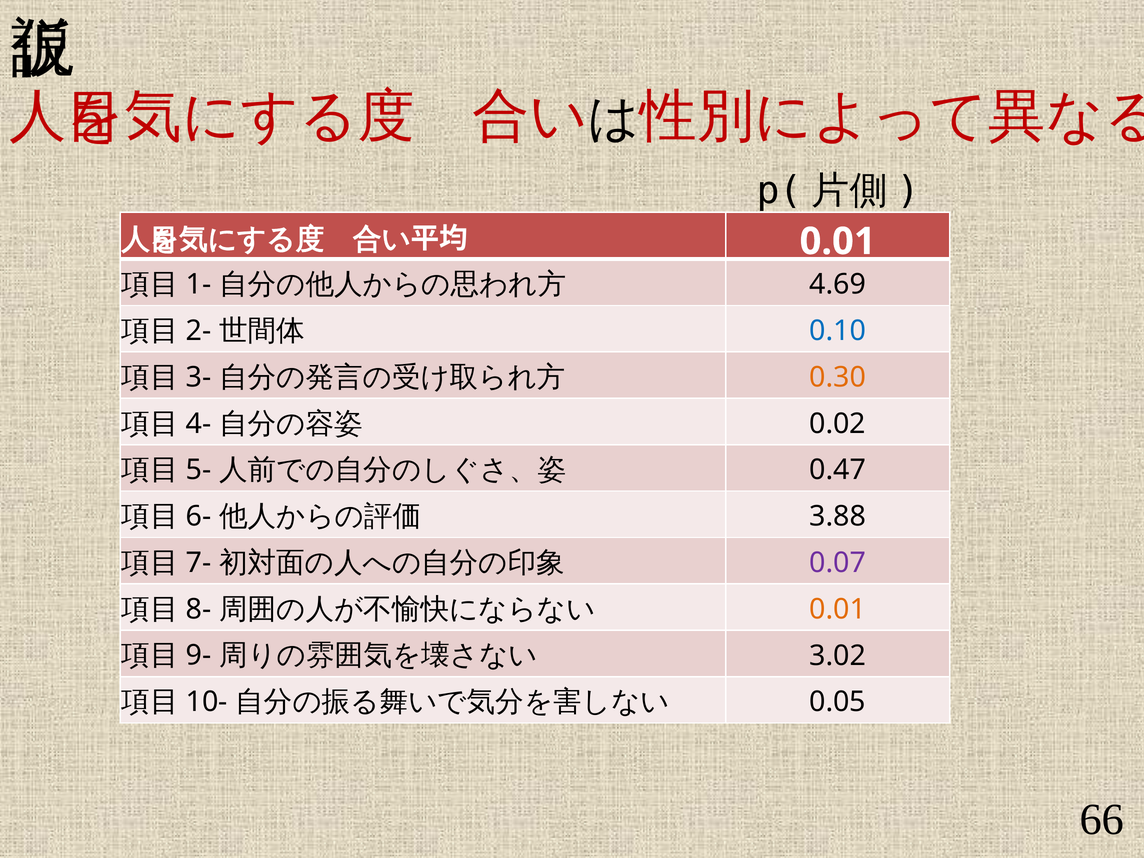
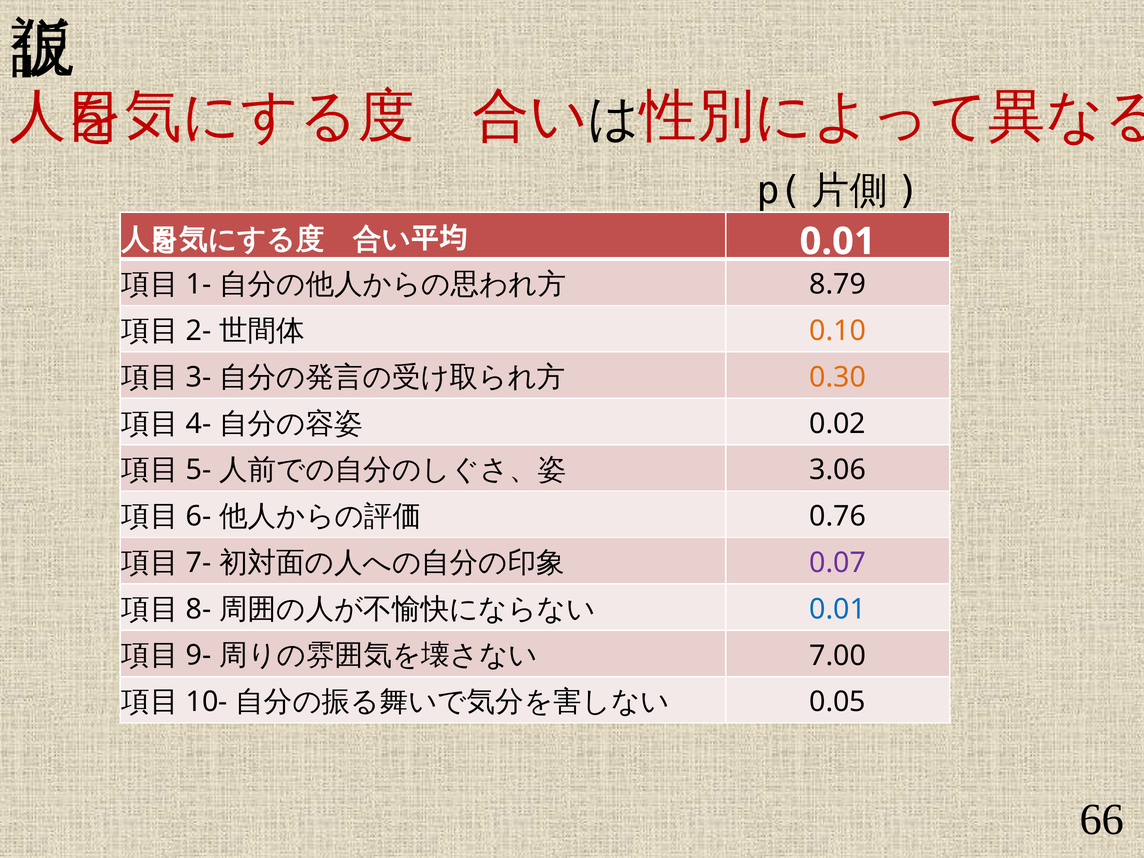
4.69: 4.69 -> 8.79
0.10 colour: blue -> orange
0.47: 0.47 -> 3.06
3.88: 3.88 -> 0.76
0.01 at (838, 609) colour: orange -> blue
3.02: 3.02 -> 7.00
